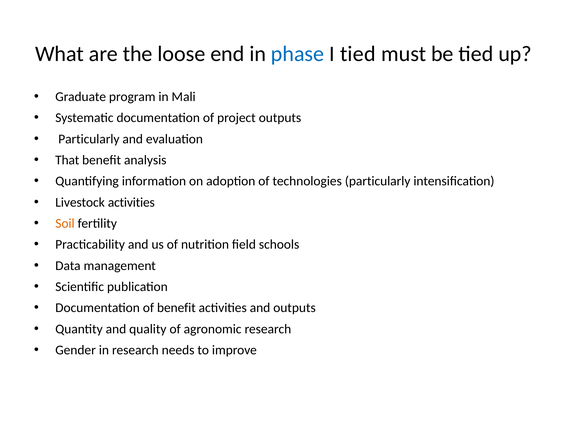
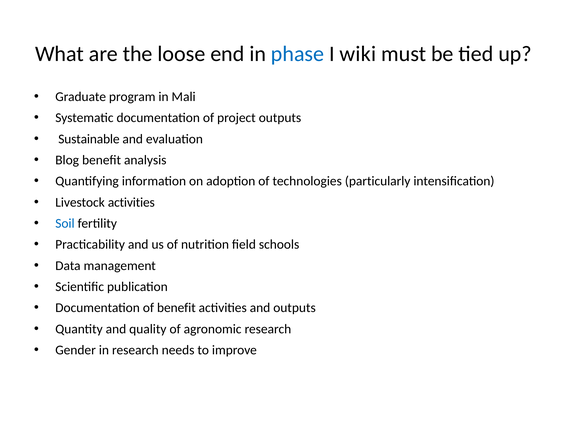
I tied: tied -> wiki
Particularly at (89, 139): Particularly -> Sustainable
That: That -> Blog
Soil colour: orange -> blue
